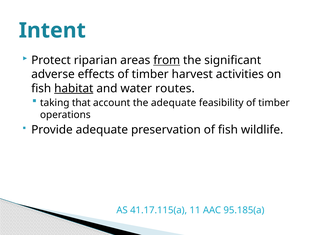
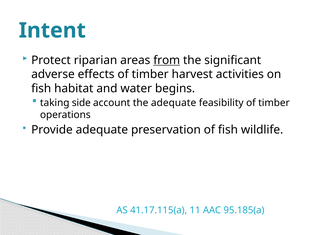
habitat underline: present -> none
routes: routes -> begins
that: that -> side
